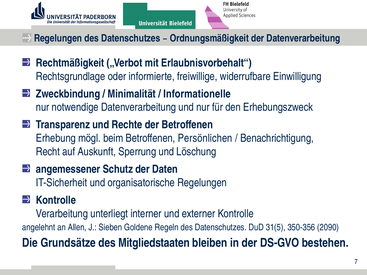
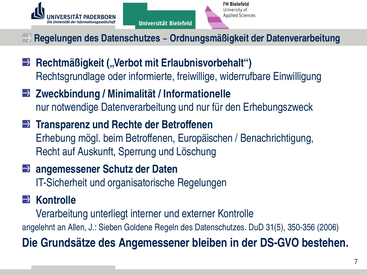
Persönlichen: Persönlichen -> Europäischen
2090: 2090 -> 2006
des Mitgliedstaaten: Mitgliedstaaten -> Angemessener
